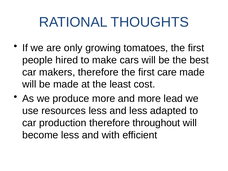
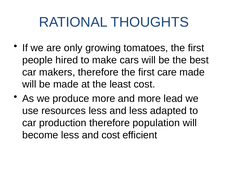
throughout: throughout -> population
and with: with -> cost
